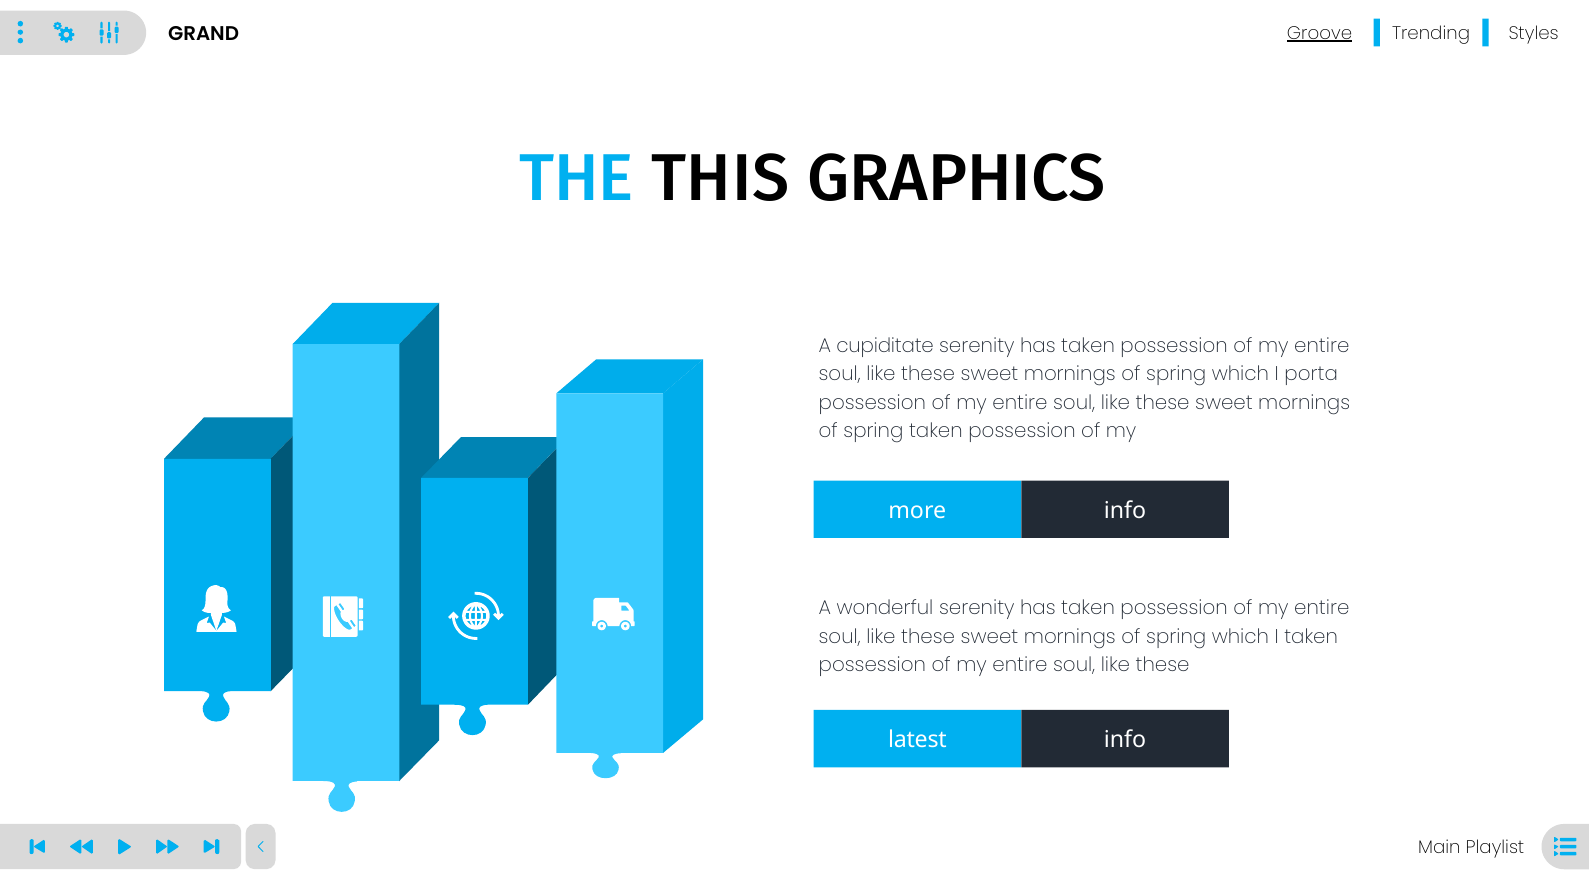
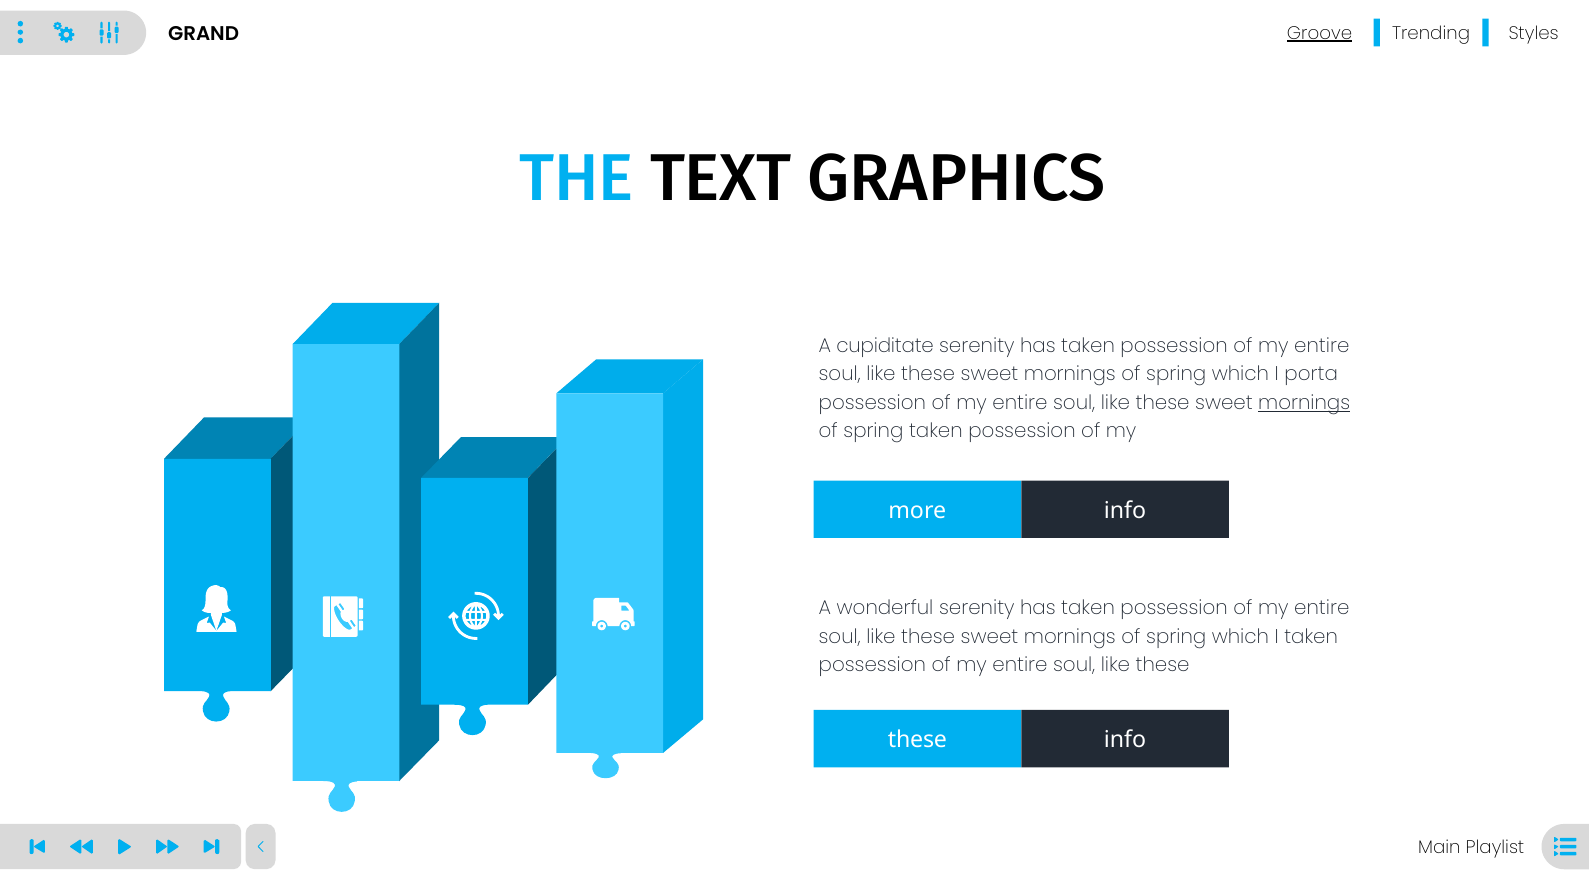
THIS: THIS -> TEXT
mornings at (1304, 403) underline: none -> present
latest at (917, 740): latest -> these
